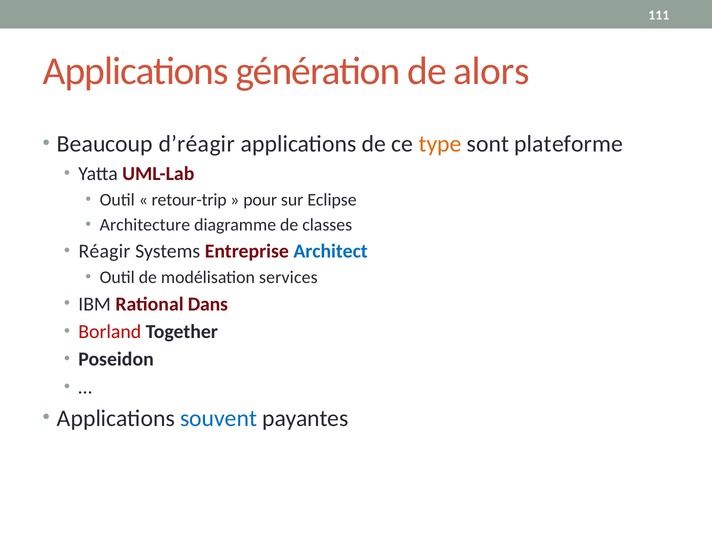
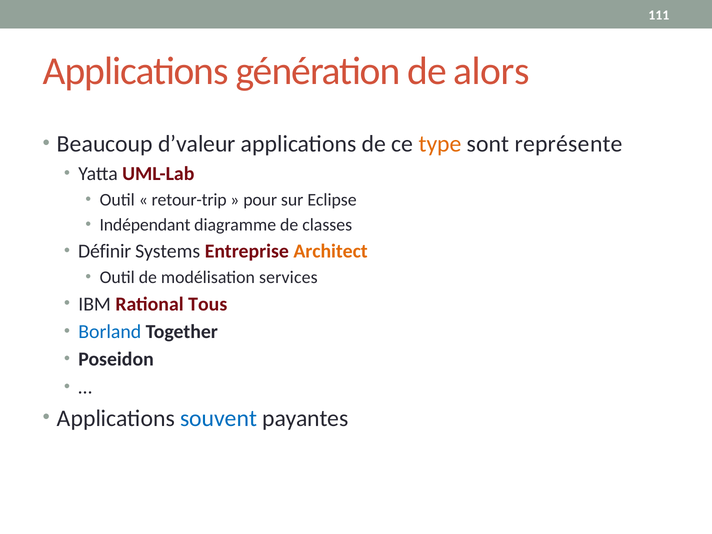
d’réagir: d’réagir -> d’valeur
plateforme: plateforme -> représente
Architecture: Architecture -> Indépendant
Réagir: Réagir -> Définir
Architect colour: blue -> orange
Dans: Dans -> Tous
Borland colour: red -> blue
